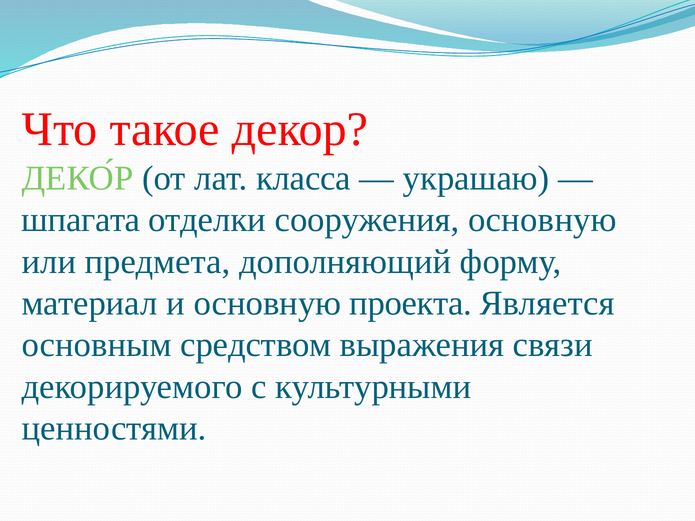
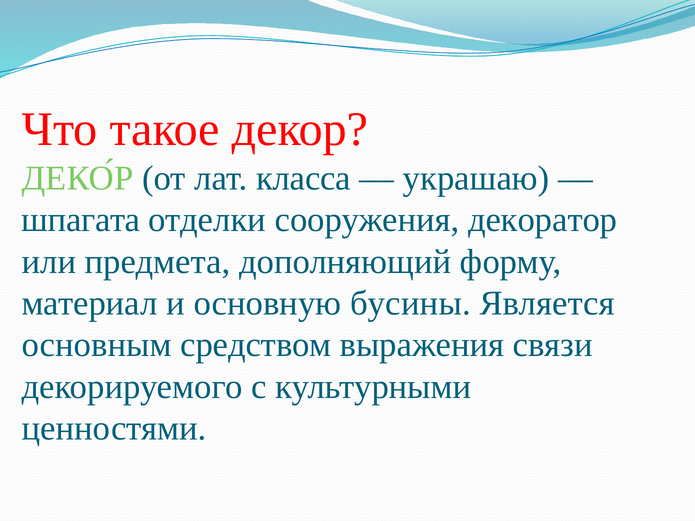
сооружения основную: основную -> декоратор
проекта: проекта -> бусины
